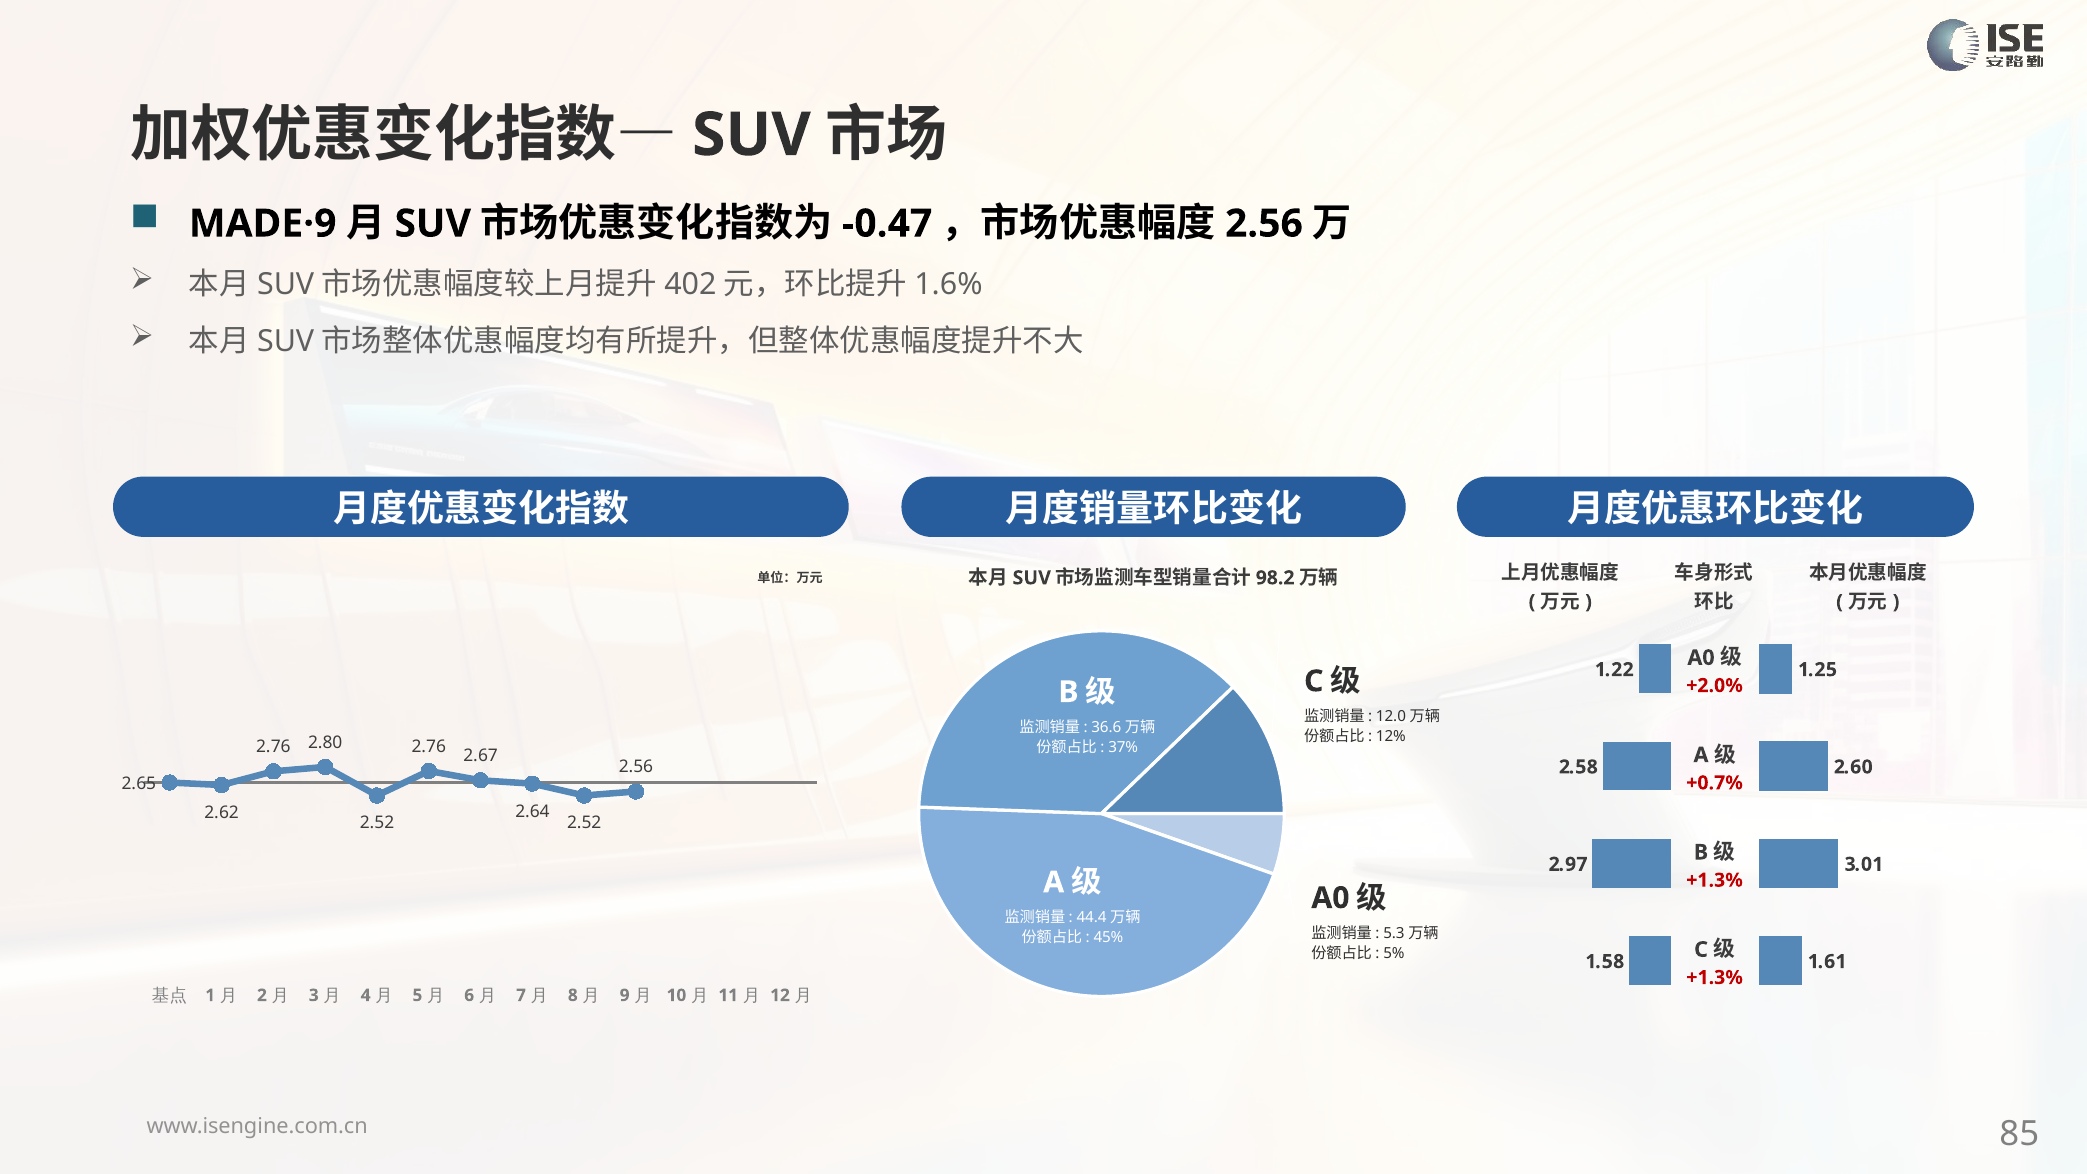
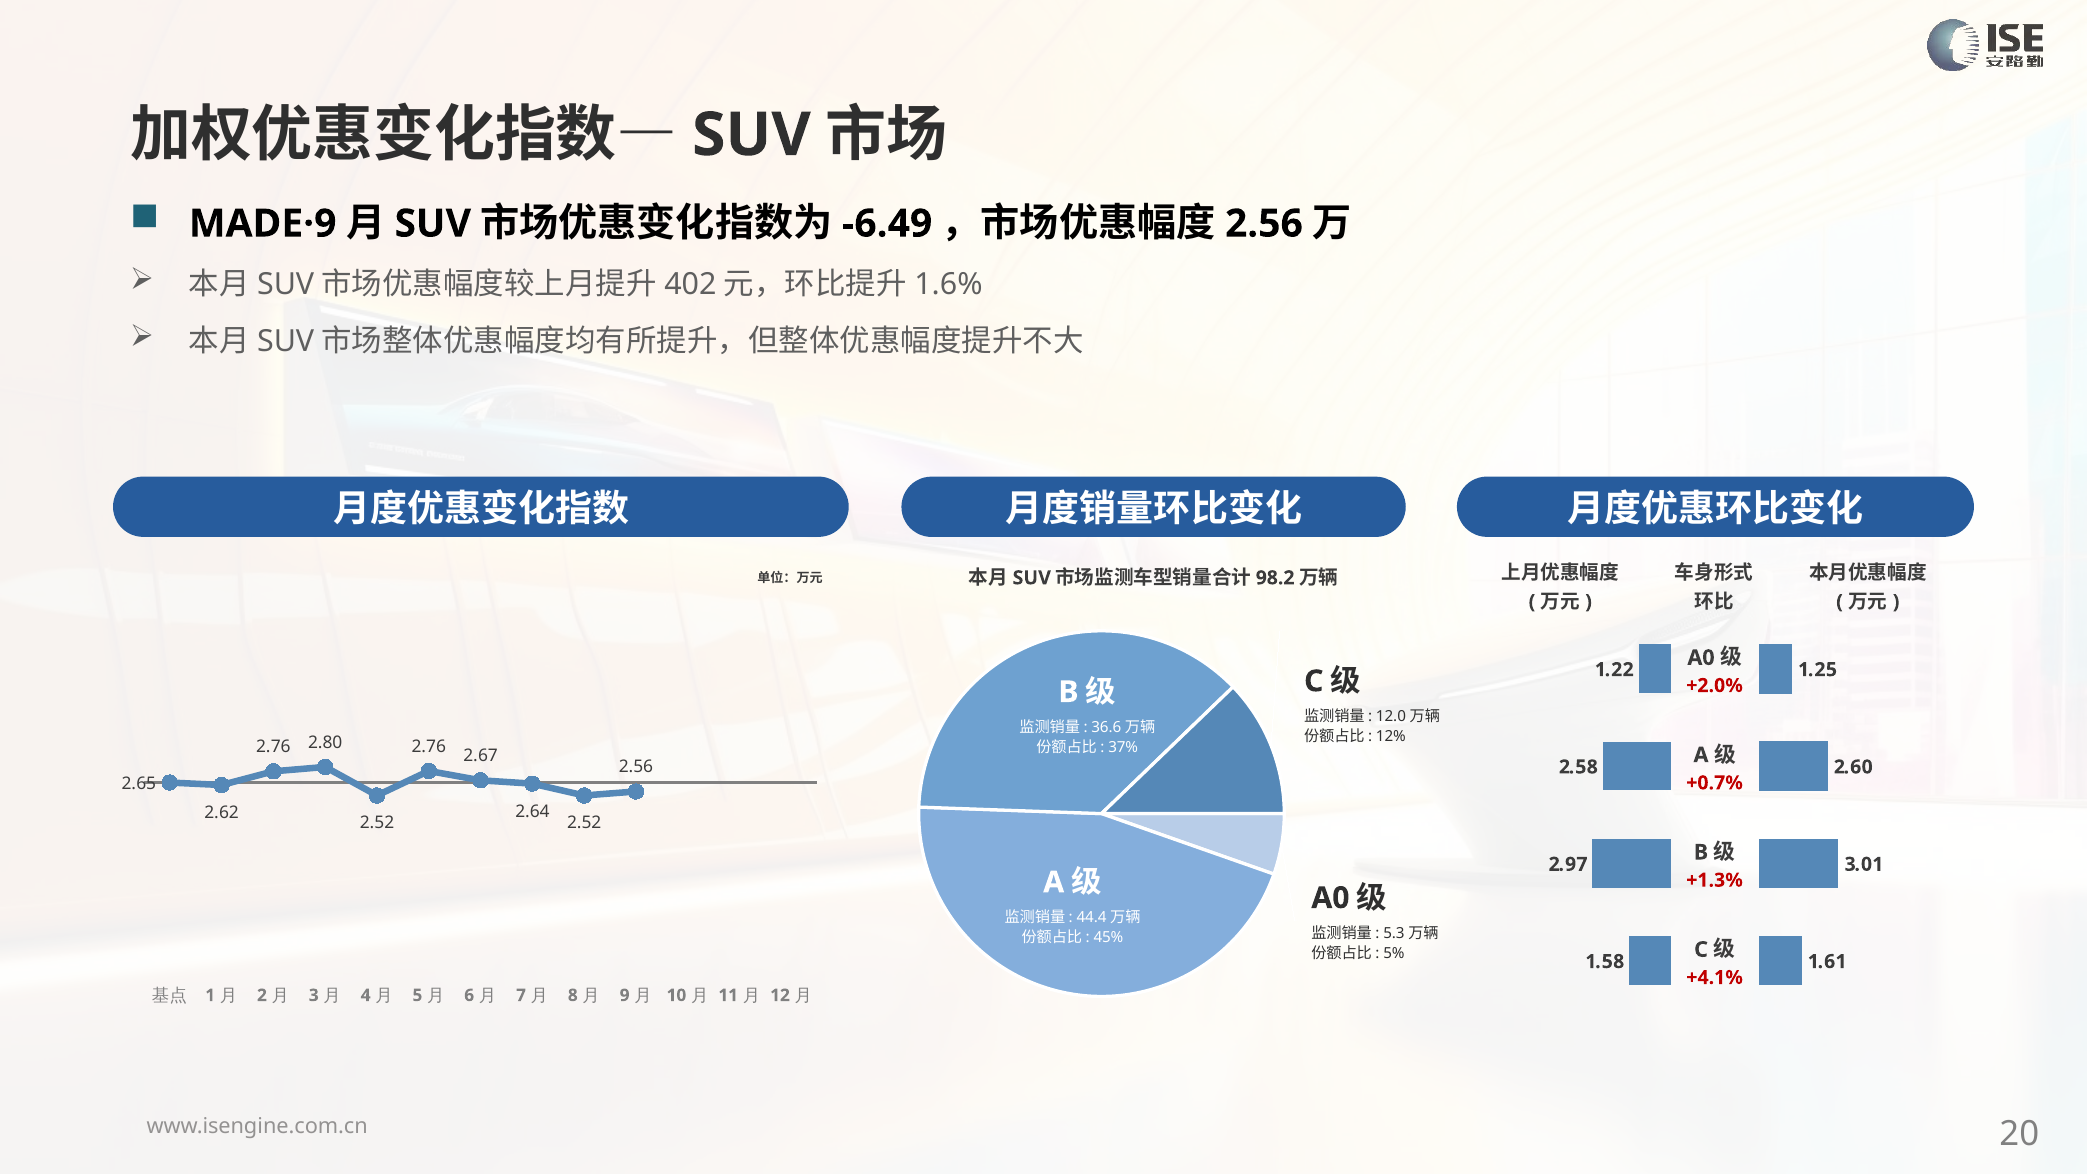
-0.47: -0.47 -> -6.49
+1.3% at (1715, 977): +1.3% -> +4.1%
85: 85 -> 20
